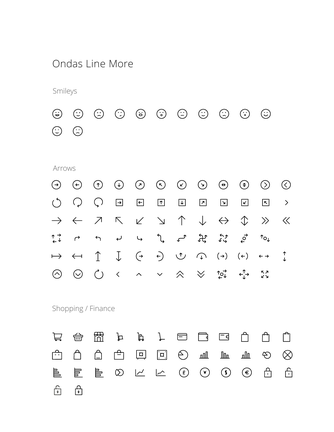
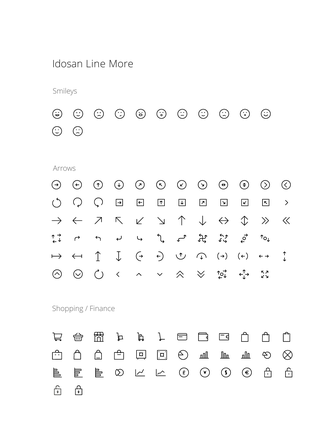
Ondas: Ondas -> Idosan
